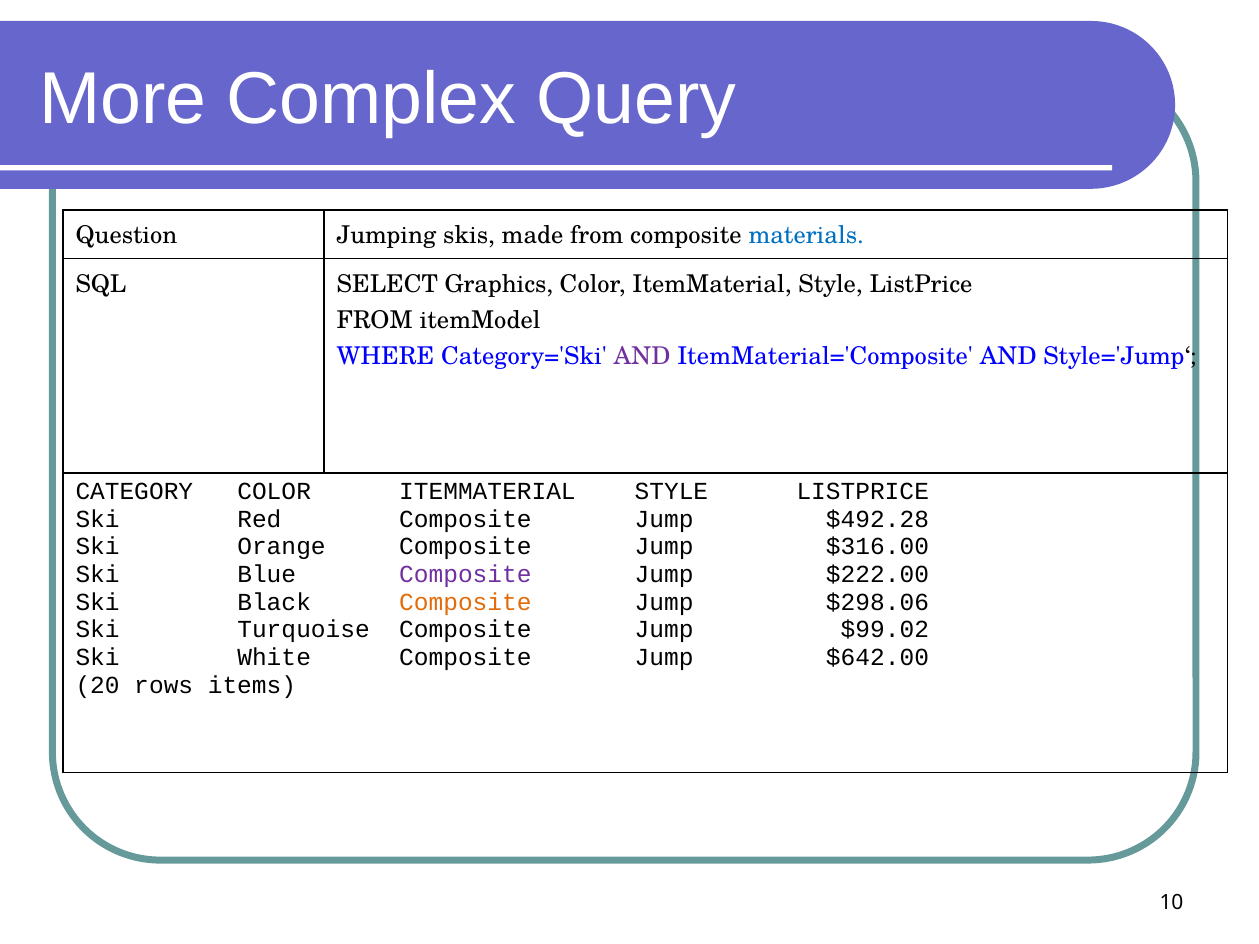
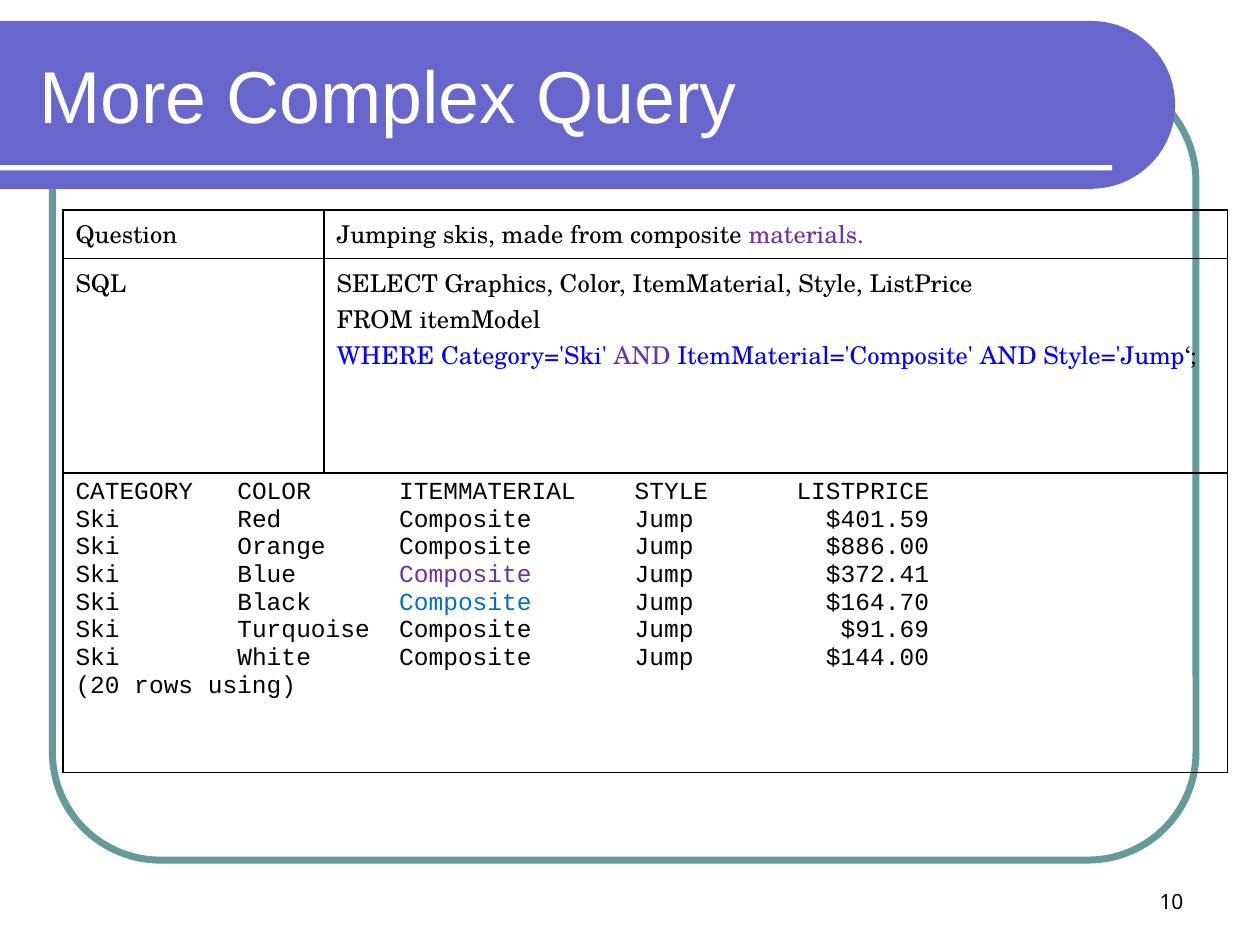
materials colour: blue -> purple
$492.28: $492.28 -> $401.59
$316.00: $316.00 -> $886.00
$222.00: $222.00 -> $372.41
Composite at (465, 602) colour: orange -> blue
$298.06: $298.06 -> $164.70
$99.02: $99.02 -> $91.69
$642.00: $642.00 -> $144.00
items: items -> using
